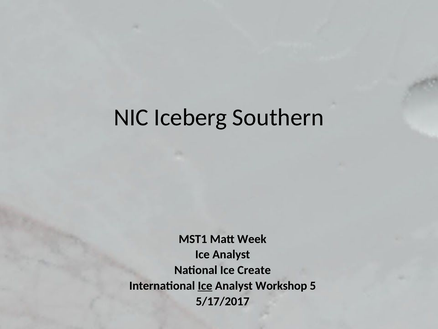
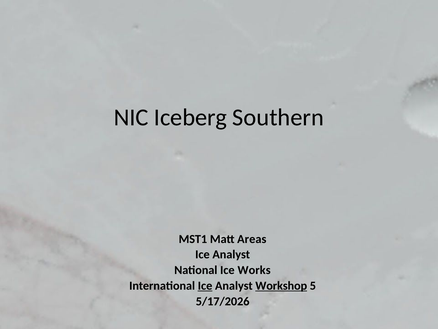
Week: Week -> Areas
Create: Create -> Works
Workshop underline: none -> present
5/17/2017: 5/17/2017 -> 5/17/2026
